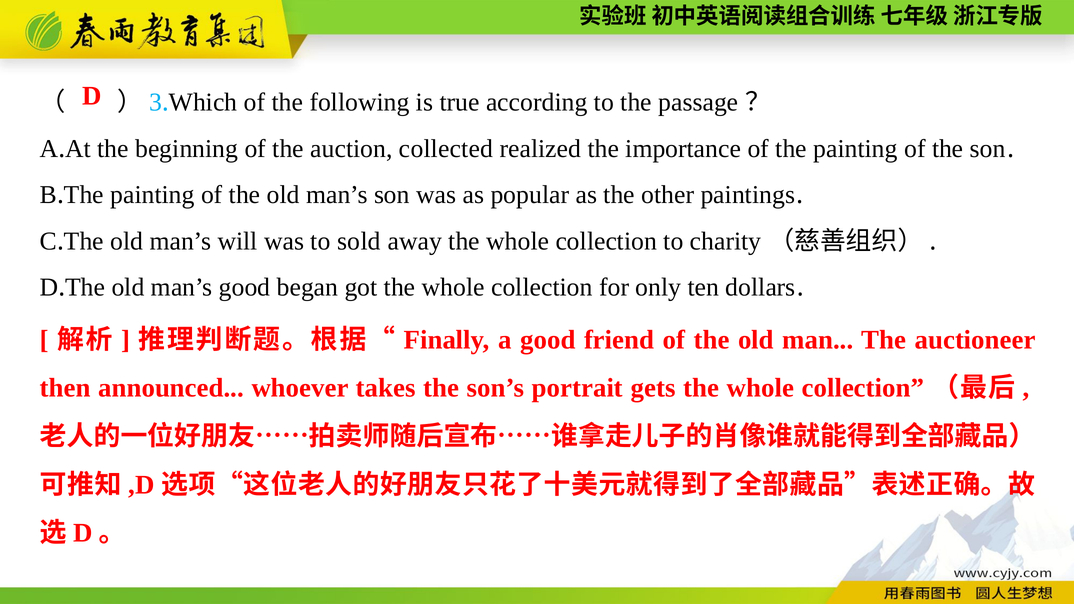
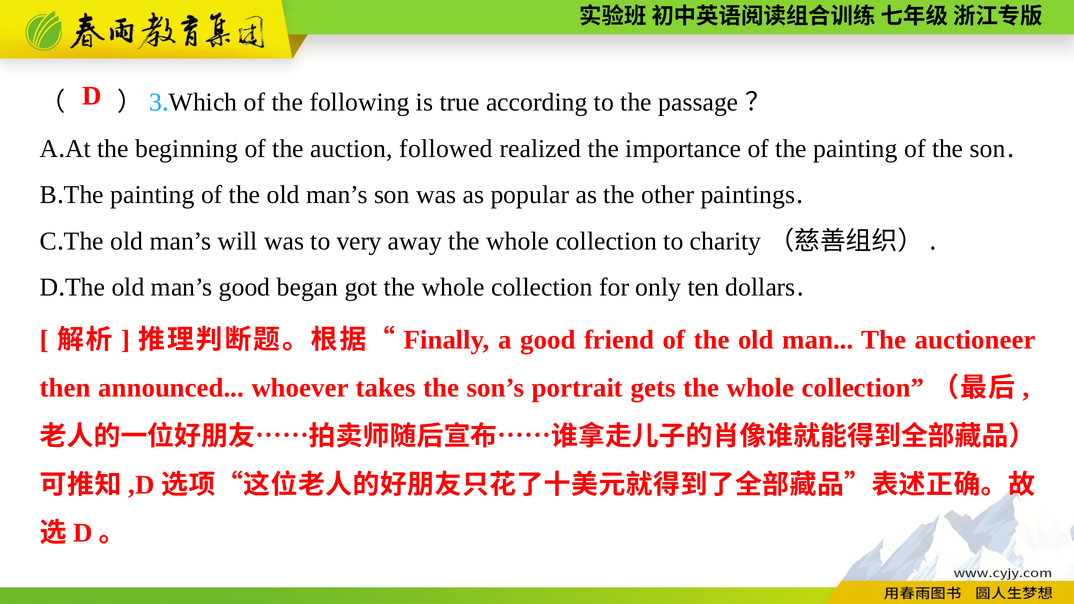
collected: collected -> followed
sold: sold -> very
